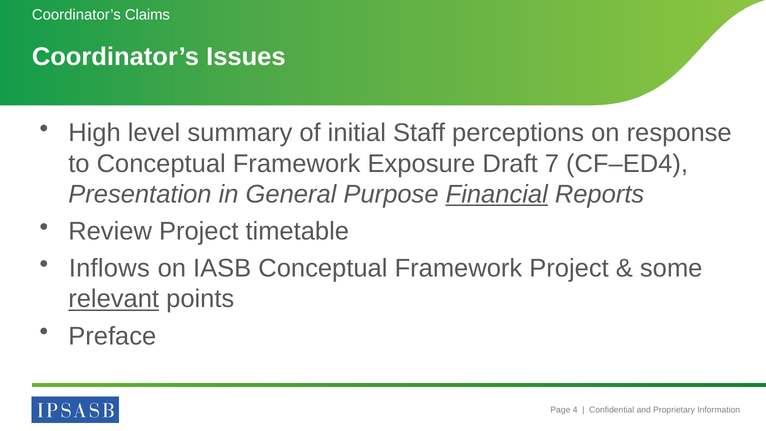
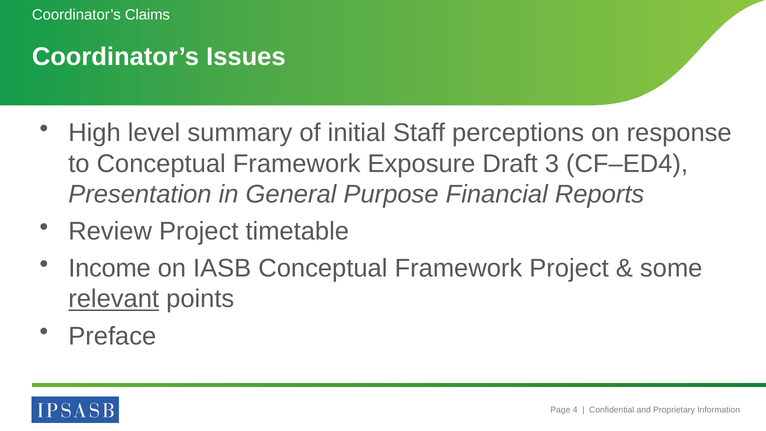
7: 7 -> 3
Financial underline: present -> none
Inflows: Inflows -> Income
